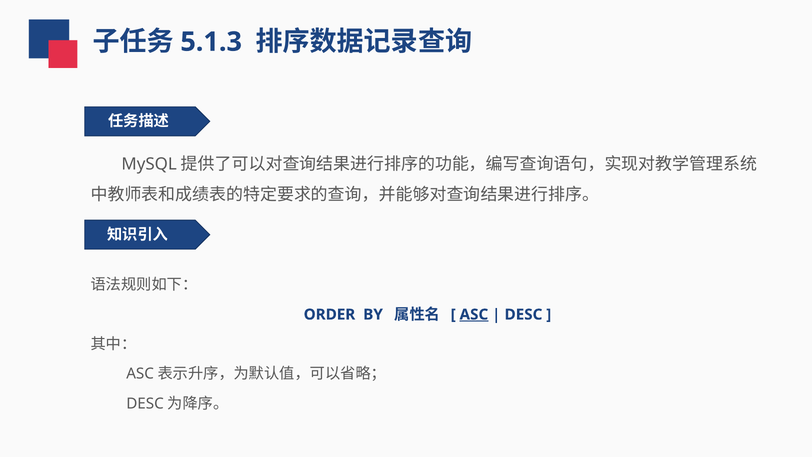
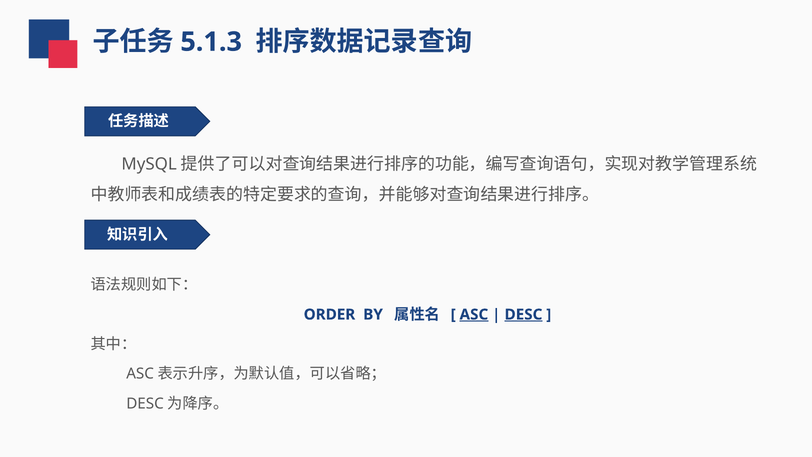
DESC underline: none -> present
